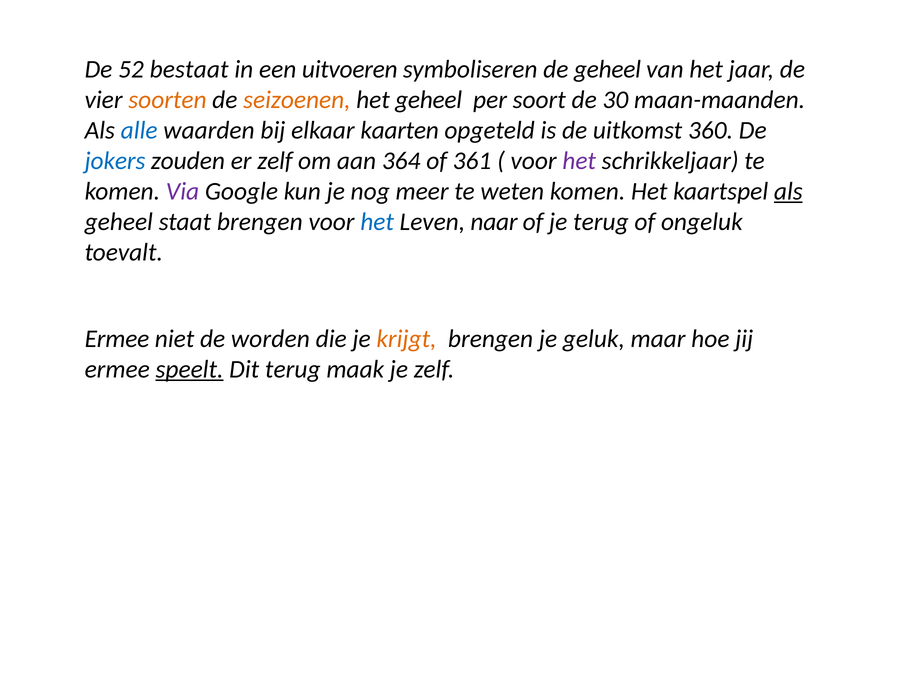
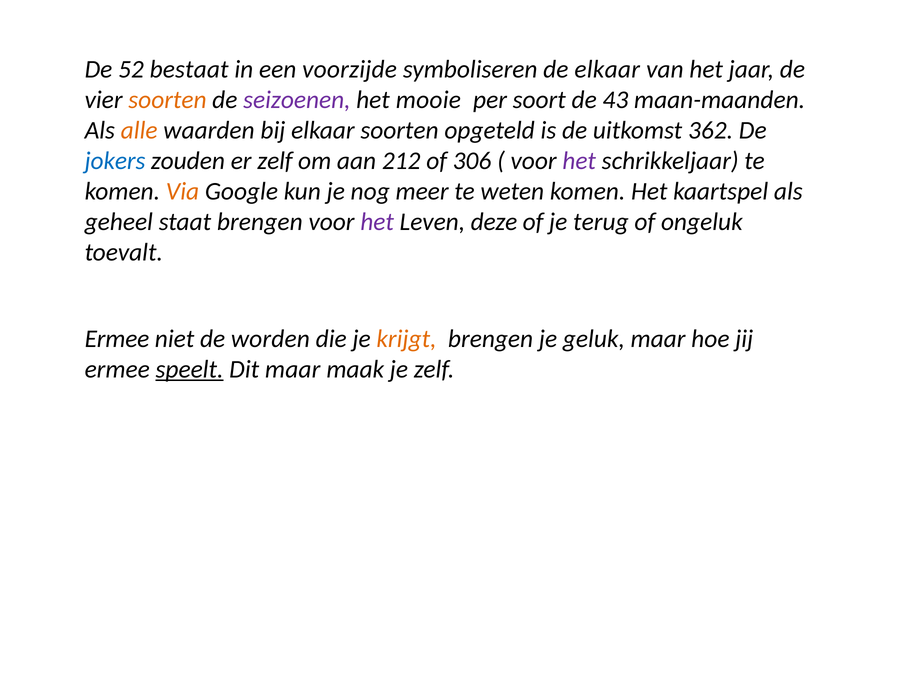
uitvoeren: uitvoeren -> voorzijde
de geheel: geheel -> elkaar
seizoenen colour: orange -> purple
het geheel: geheel -> mooie
30: 30 -> 43
alle colour: blue -> orange
elkaar kaarten: kaarten -> soorten
360: 360 -> 362
364: 364 -> 212
361: 361 -> 306
Via colour: purple -> orange
als at (788, 191) underline: present -> none
het at (377, 222) colour: blue -> purple
naar: naar -> deze
Dit terug: terug -> maar
